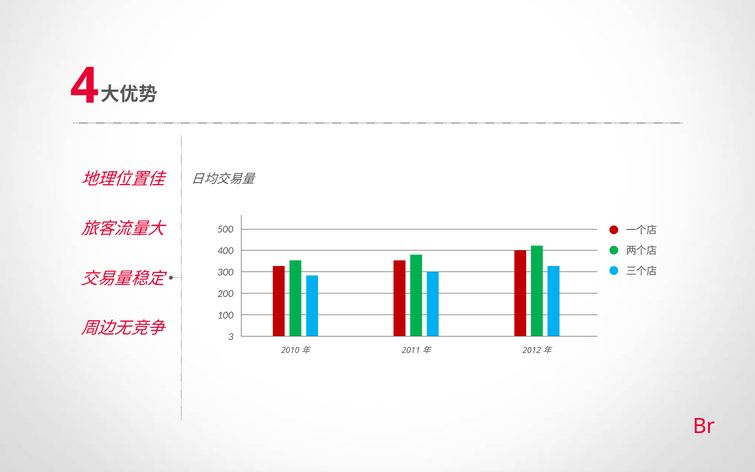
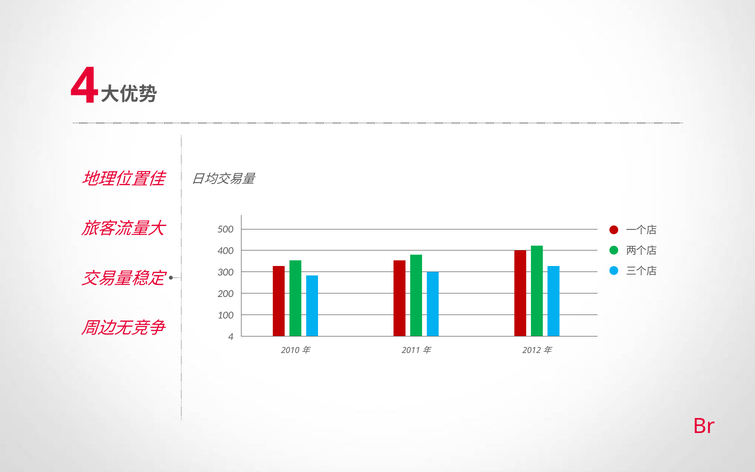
3 at (231, 336): 3 -> 4
